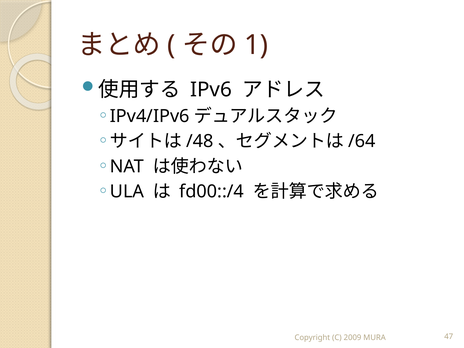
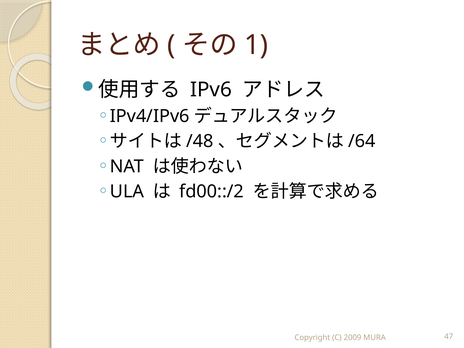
fd00::/4: fd00::/4 -> fd00::/2
